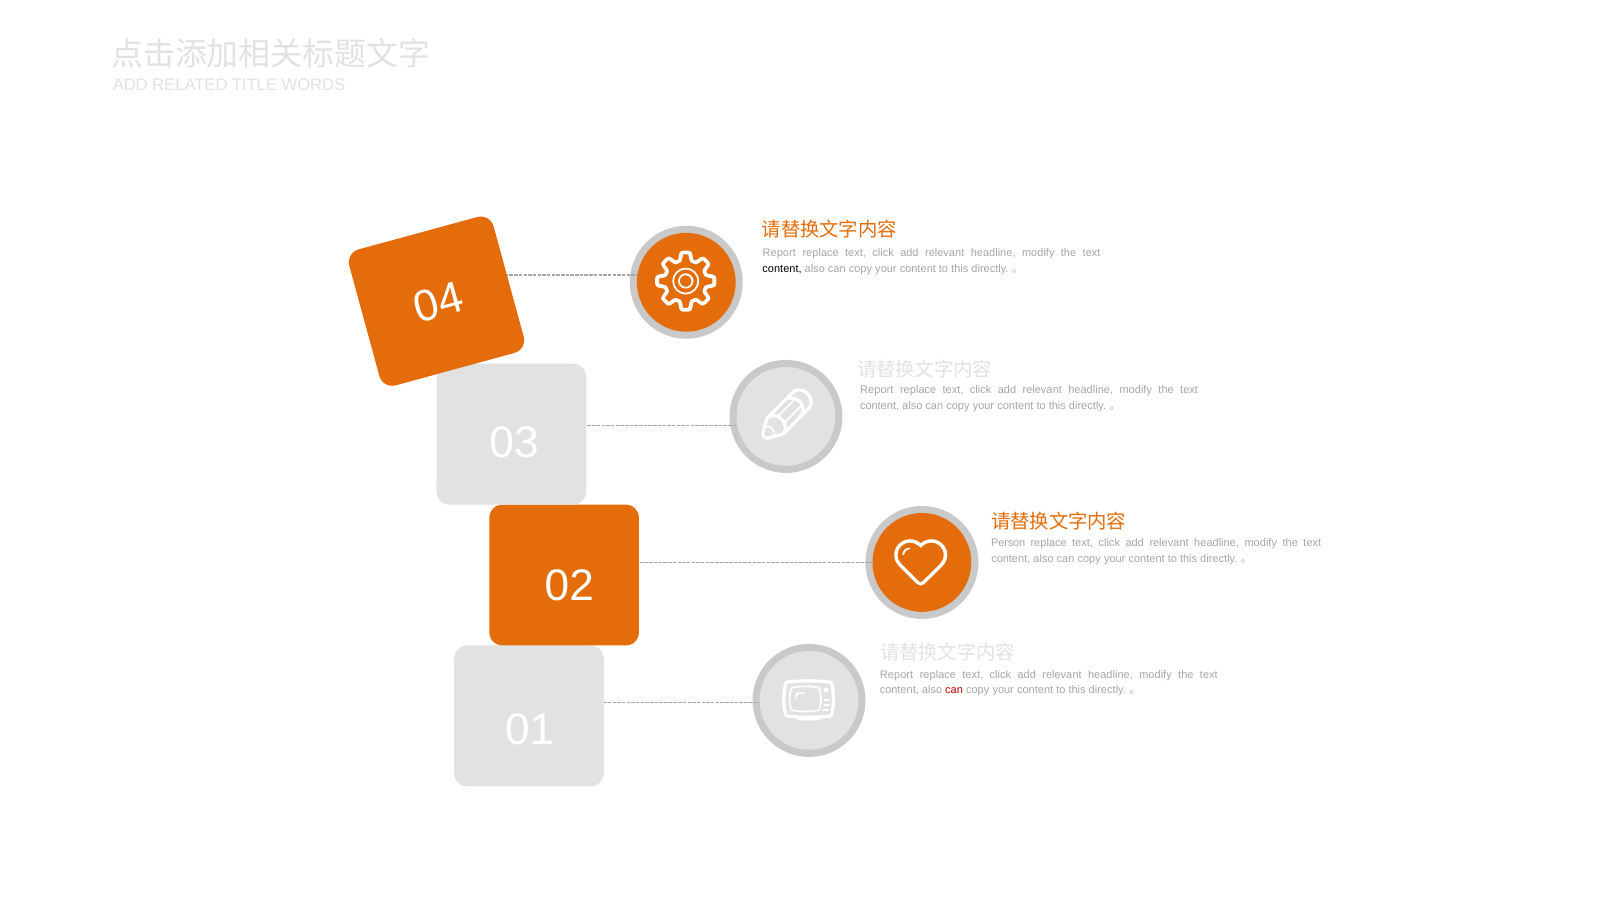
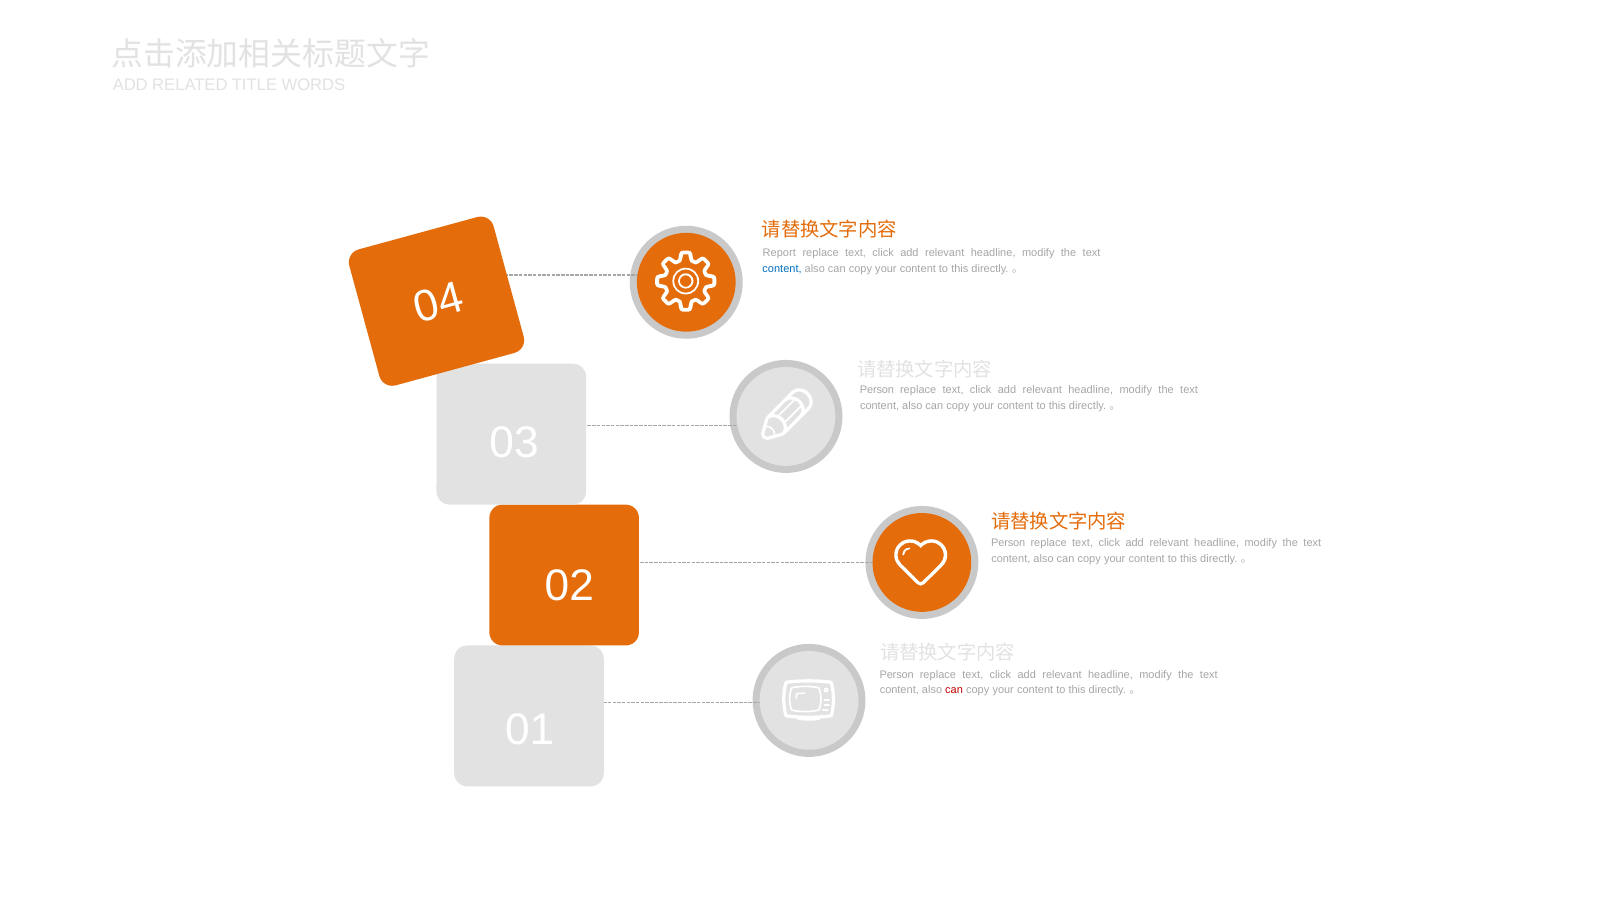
content at (782, 268) colour: black -> blue
Report at (877, 390): Report -> Person
Report at (897, 674): Report -> Person
